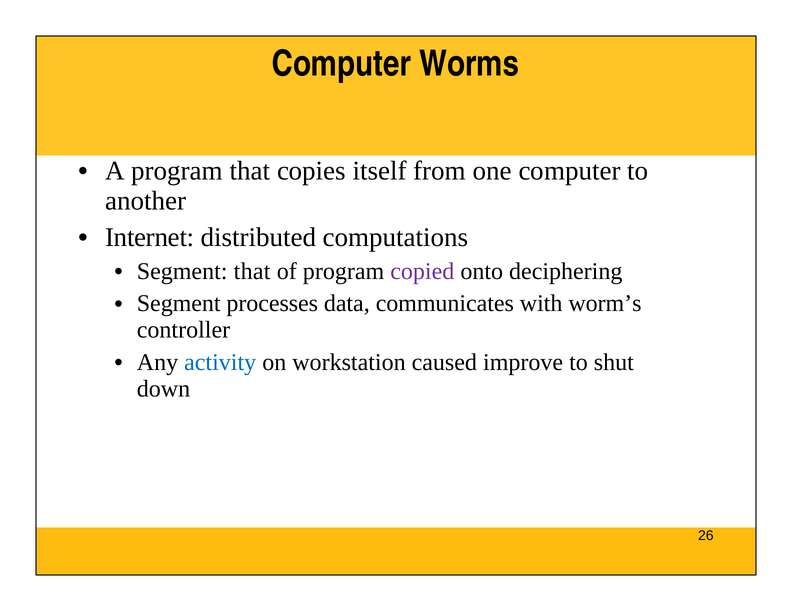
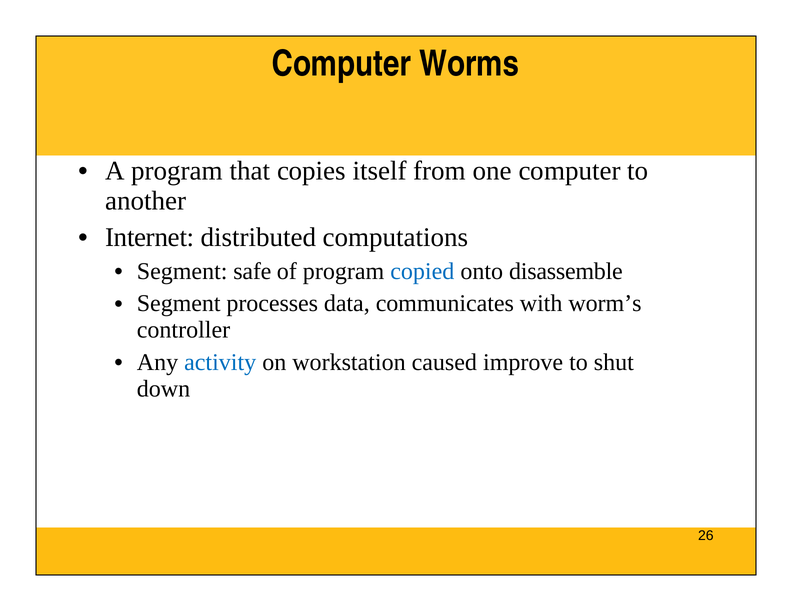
Segment that: that -> safe
copied colour: purple -> blue
deciphering: deciphering -> disassemble
